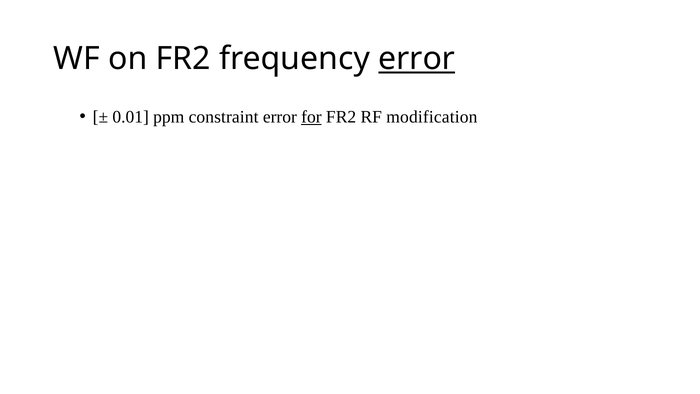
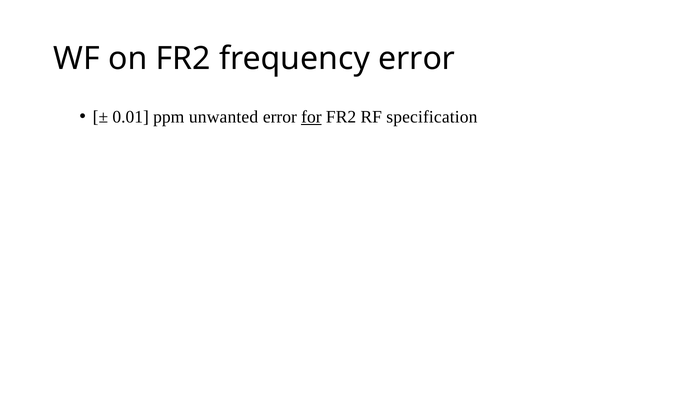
error at (417, 59) underline: present -> none
constraint: constraint -> unwanted
modification: modification -> specification
